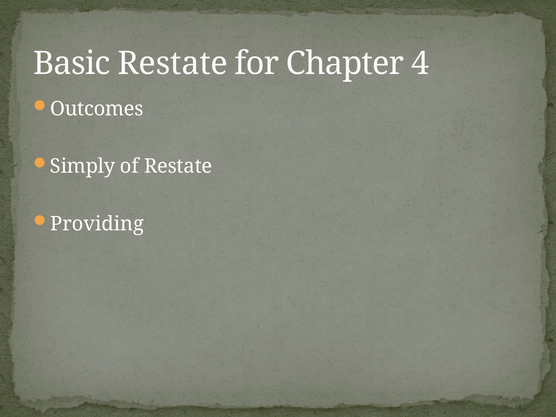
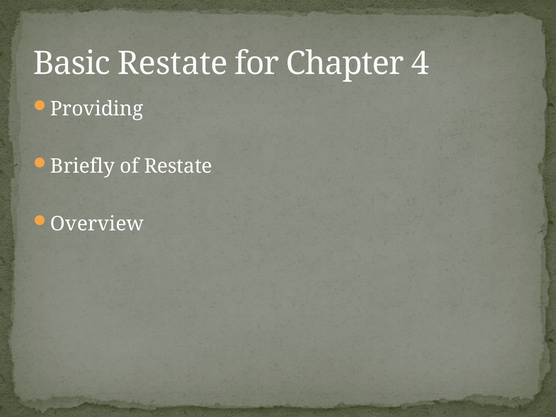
Outcomes: Outcomes -> Providing
Simply: Simply -> Briefly
Providing: Providing -> Overview
